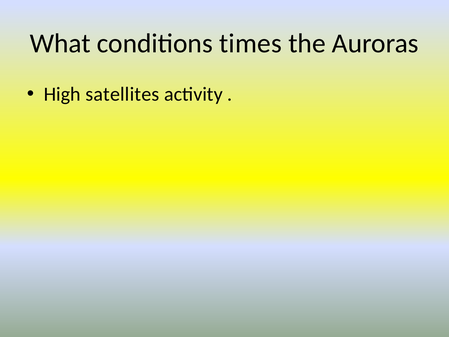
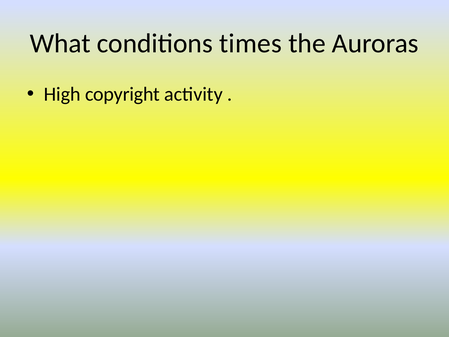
satellites: satellites -> copyright
